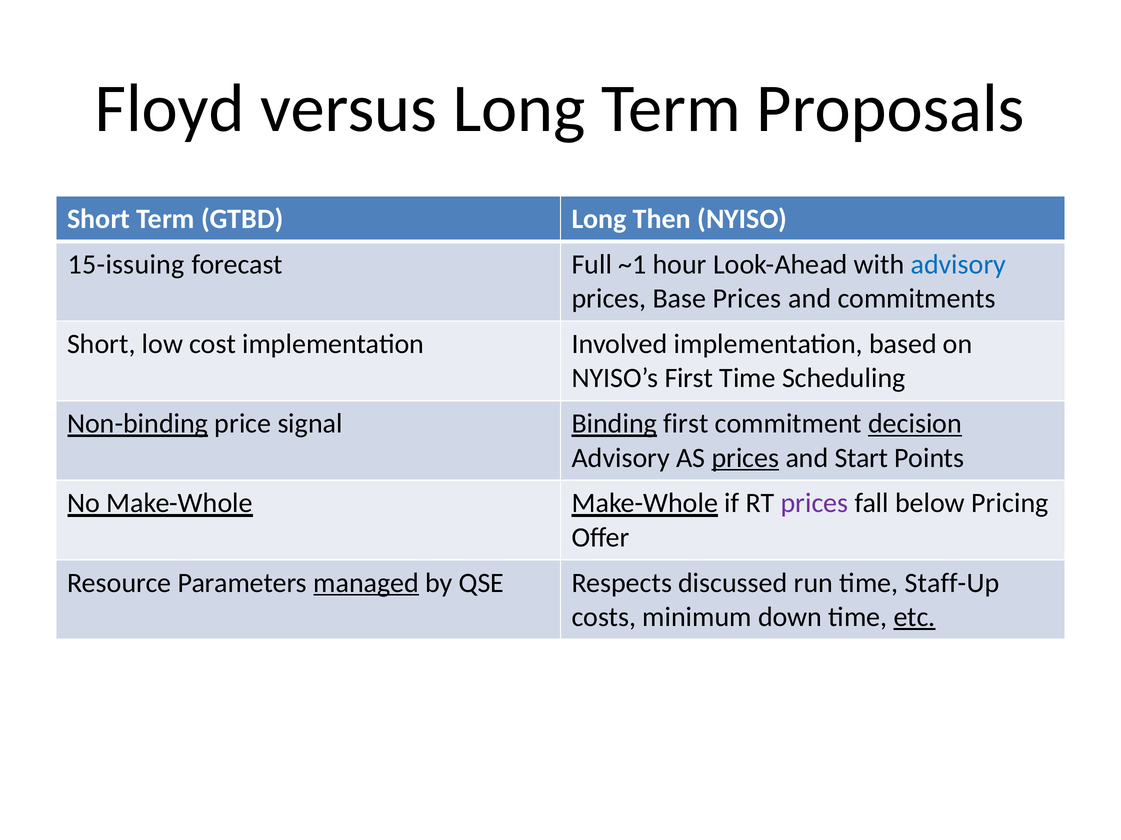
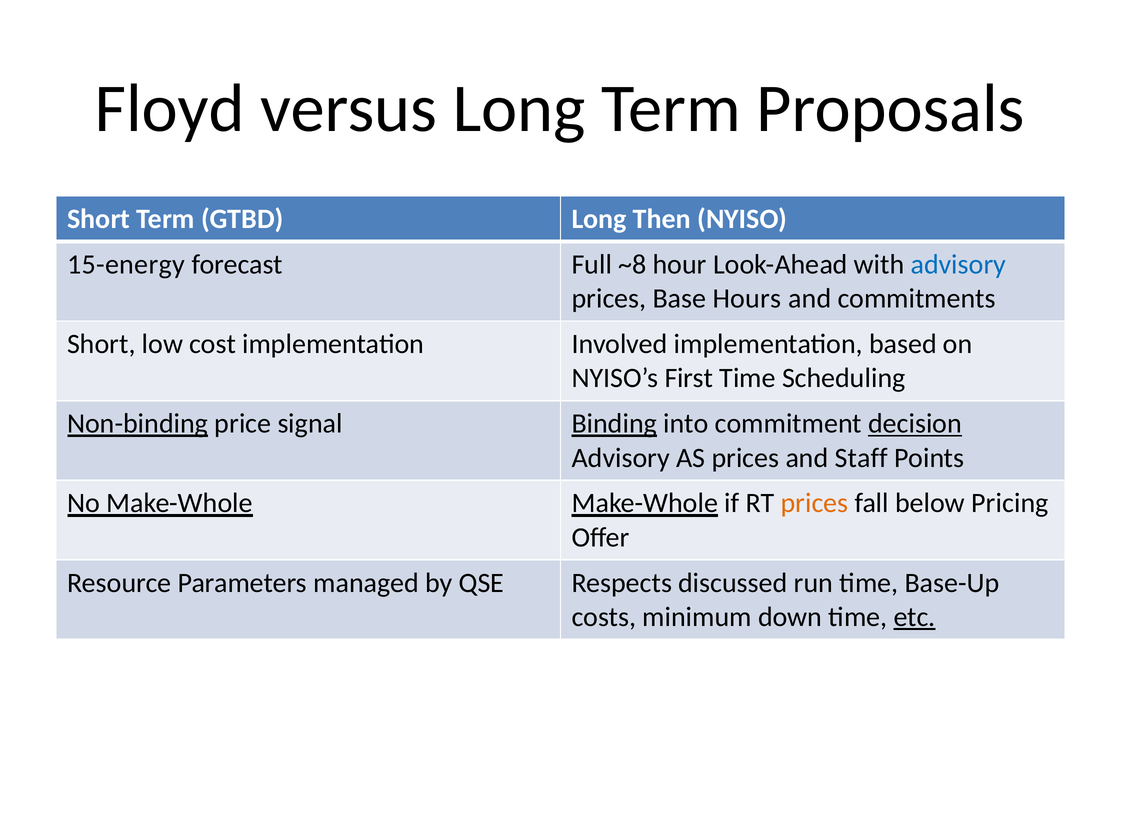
15-issuing: 15-issuing -> 15-energy
~1: ~1 -> ~8
Base Prices: Prices -> Hours
Binding first: first -> into
prices at (745, 458) underline: present -> none
Start: Start -> Staff
prices at (814, 504) colour: purple -> orange
managed underline: present -> none
Staff-Up: Staff-Up -> Base-Up
